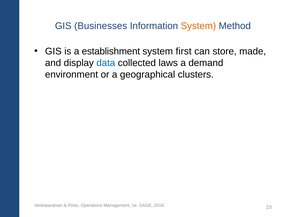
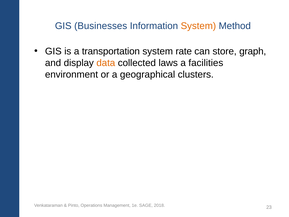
establishment: establishment -> transportation
first: first -> rate
made: made -> graph
data colour: blue -> orange
demand: demand -> facilities
